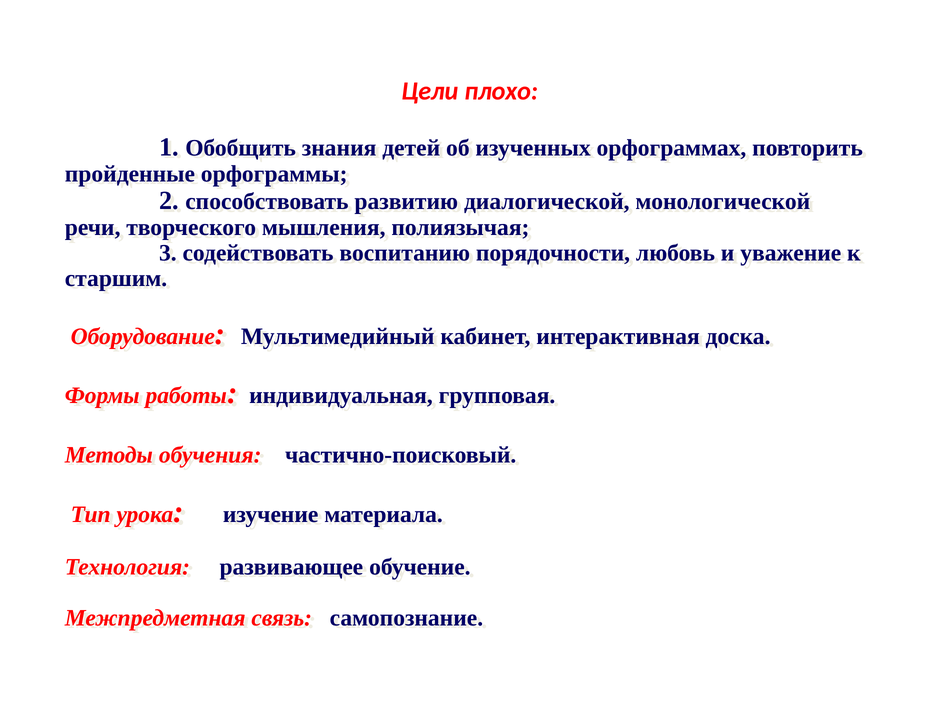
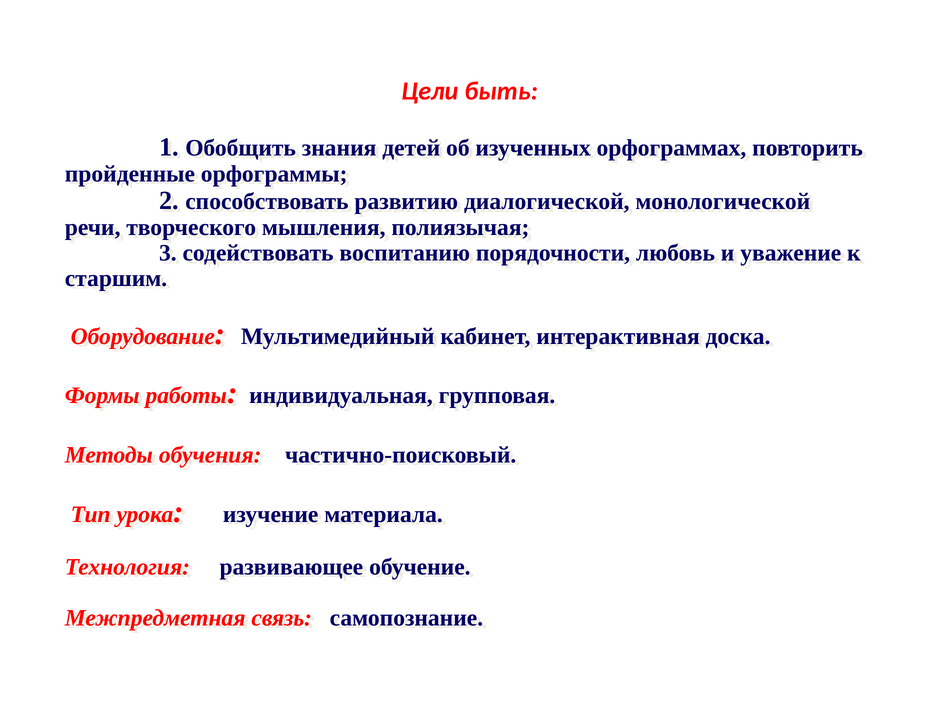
плохо: плохо -> быть
